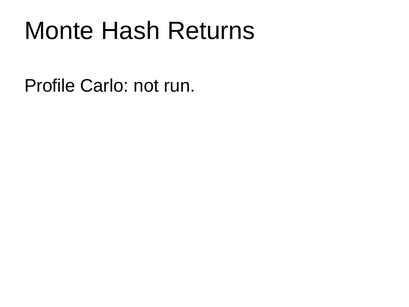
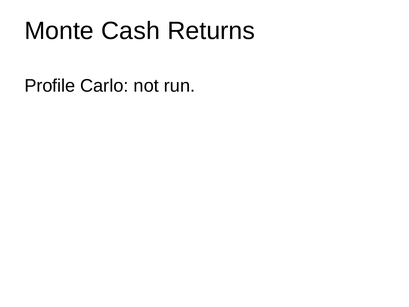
Hash: Hash -> Cash
